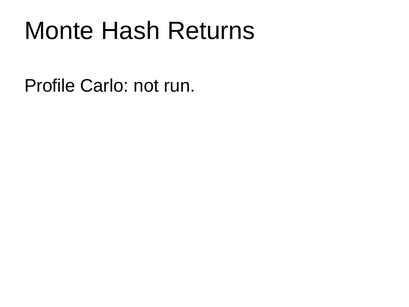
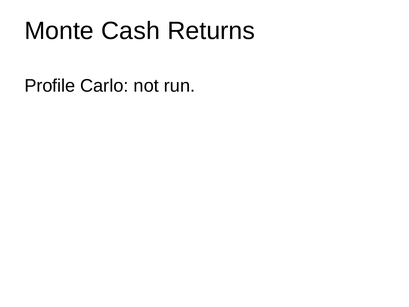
Hash: Hash -> Cash
